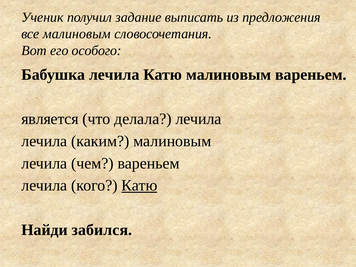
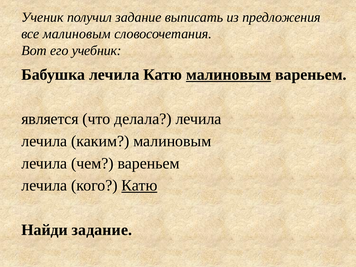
особого: особого -> учебник
малиновым at (229, 75) underline: none -> present
Найди забился: забился -> задание
